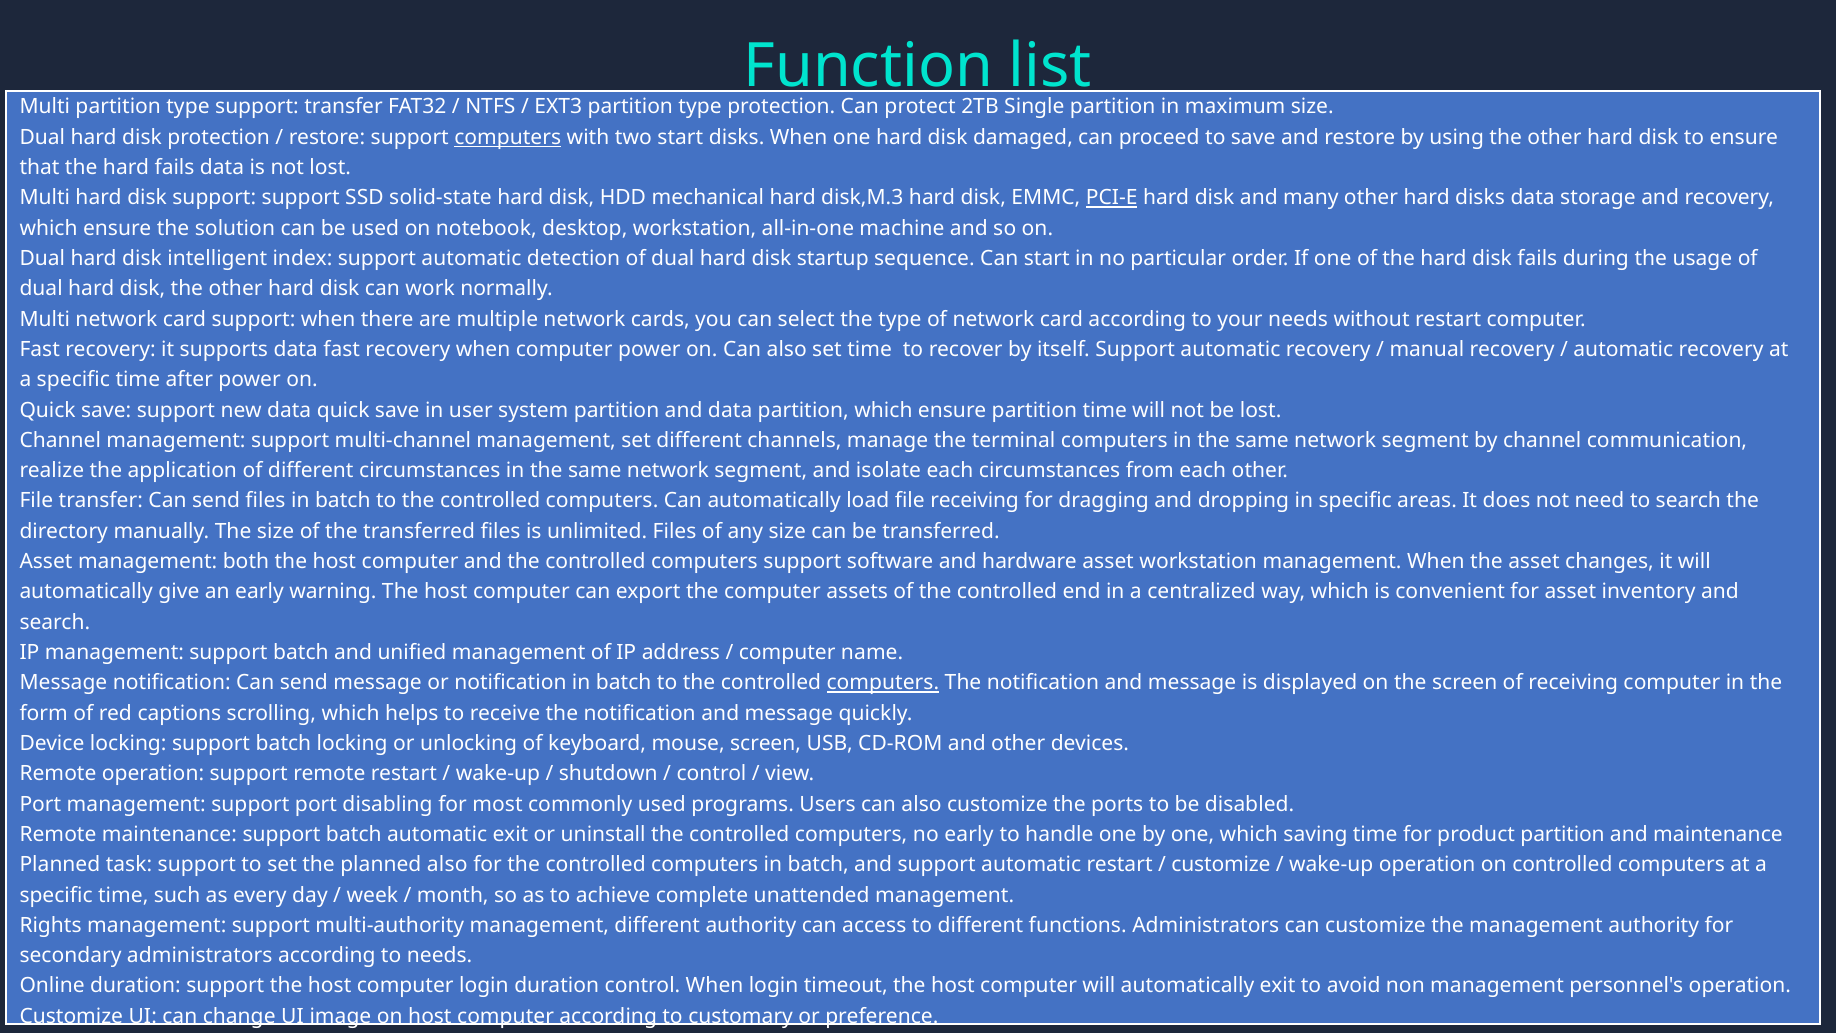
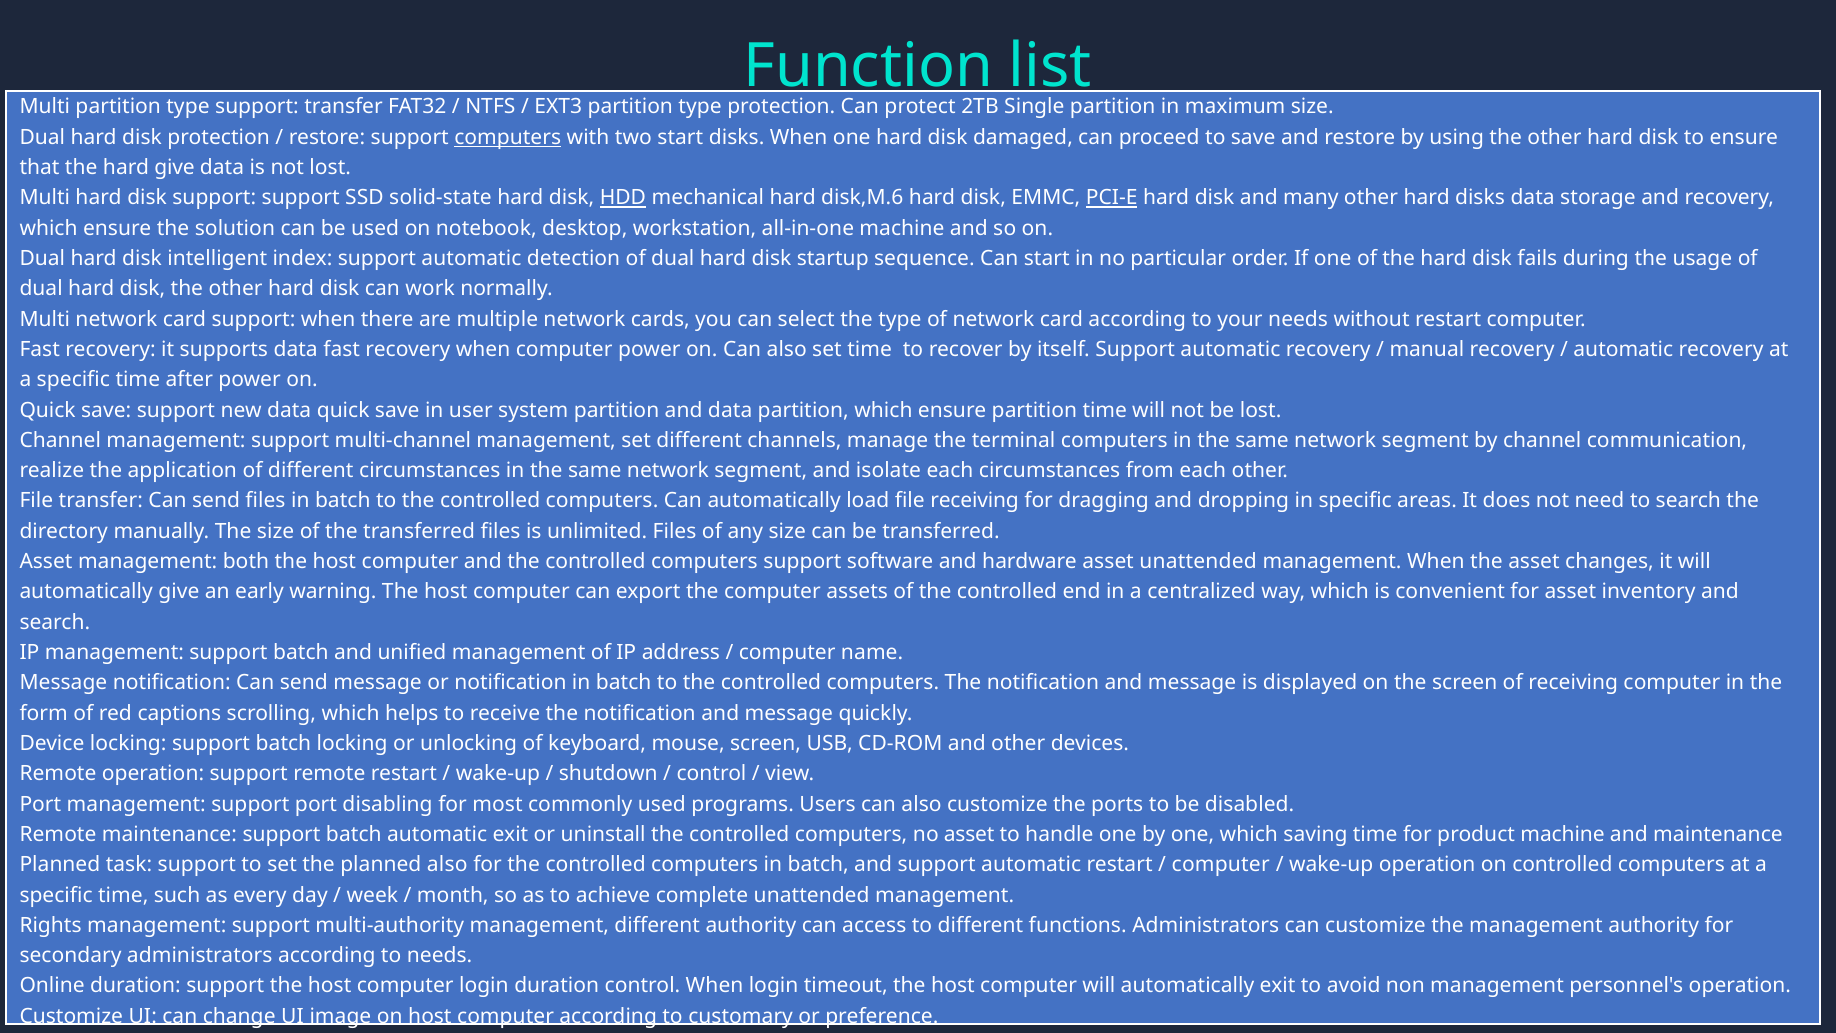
hard fails: fails -> give
HDD underline: none -> present
disk,M.3: disk,M.3 -> disk,M.6
asset workstation: workstation -> unattended
computers at (883, 683) underline: present -> none
no early: early -> asset
product partition: partition -> machine
customize at (1221, 865): customize -> computer
